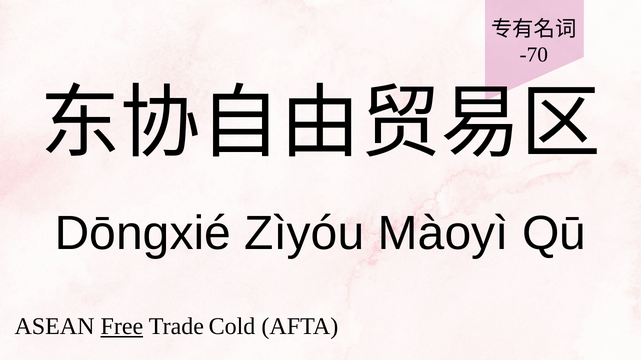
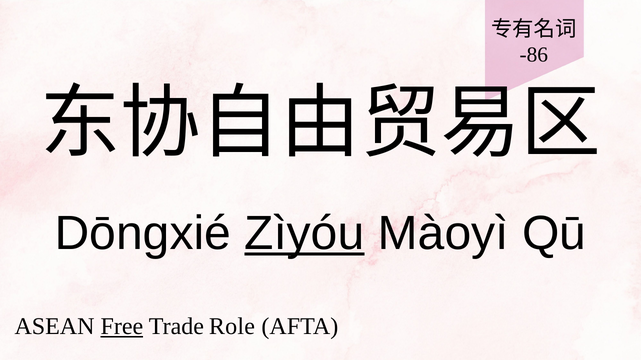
-70: -70 -> -86
Zìyóu underline: none -> present
Cold: Cold -> Role
